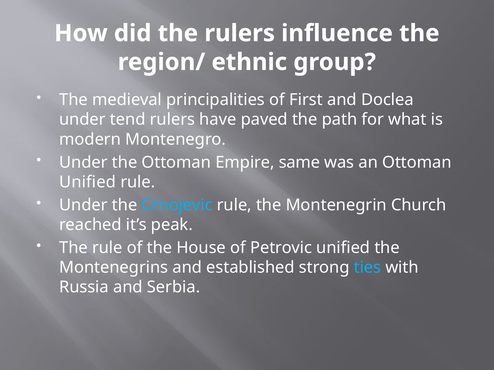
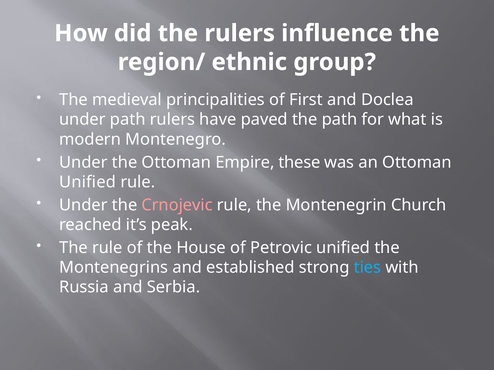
under tend: tend -> path
same: same -> these
Crnojevic colour: light blue -> pink
